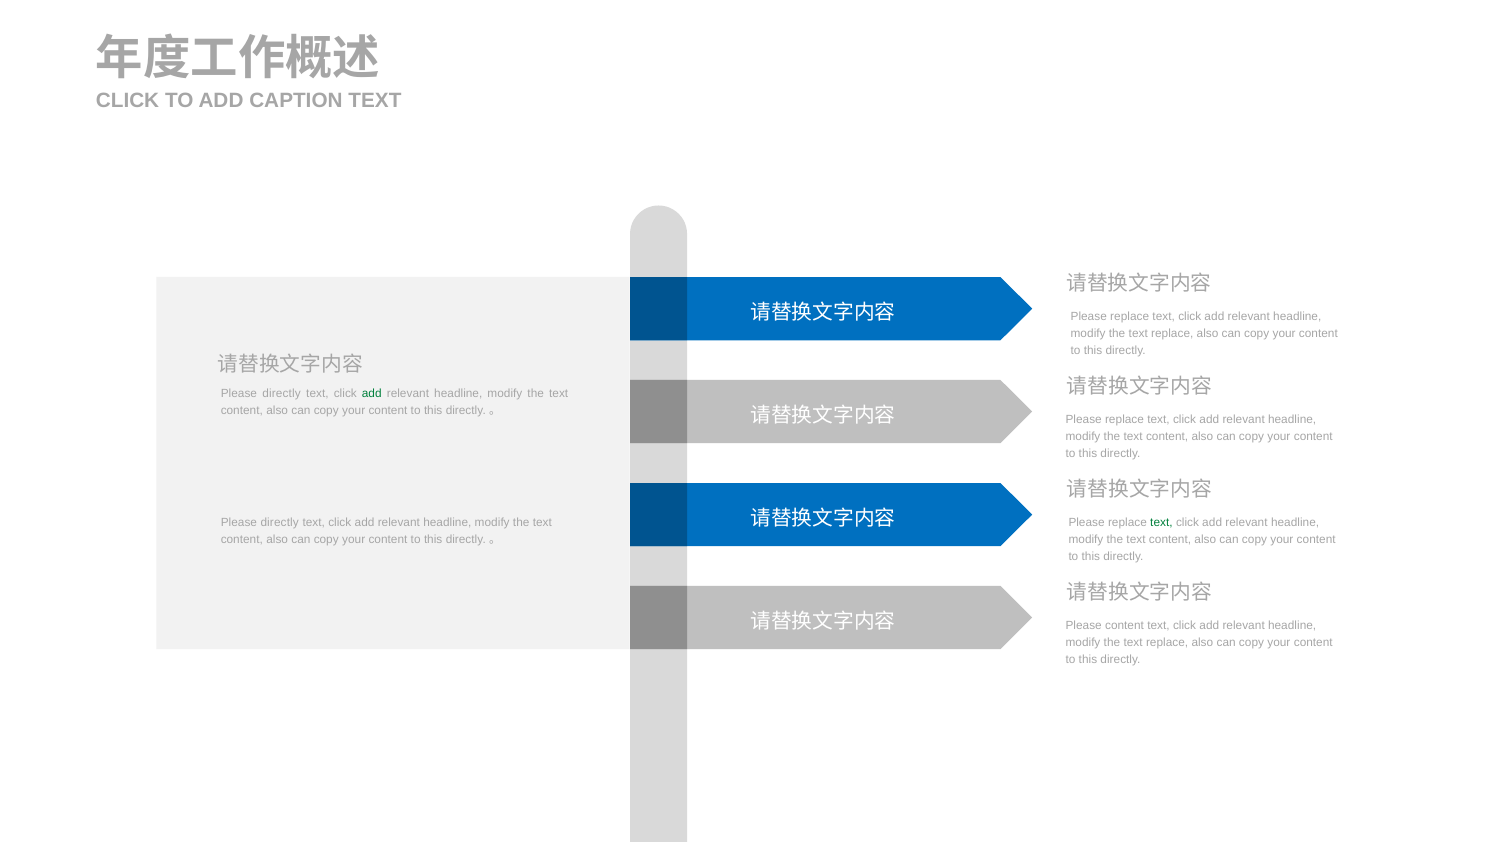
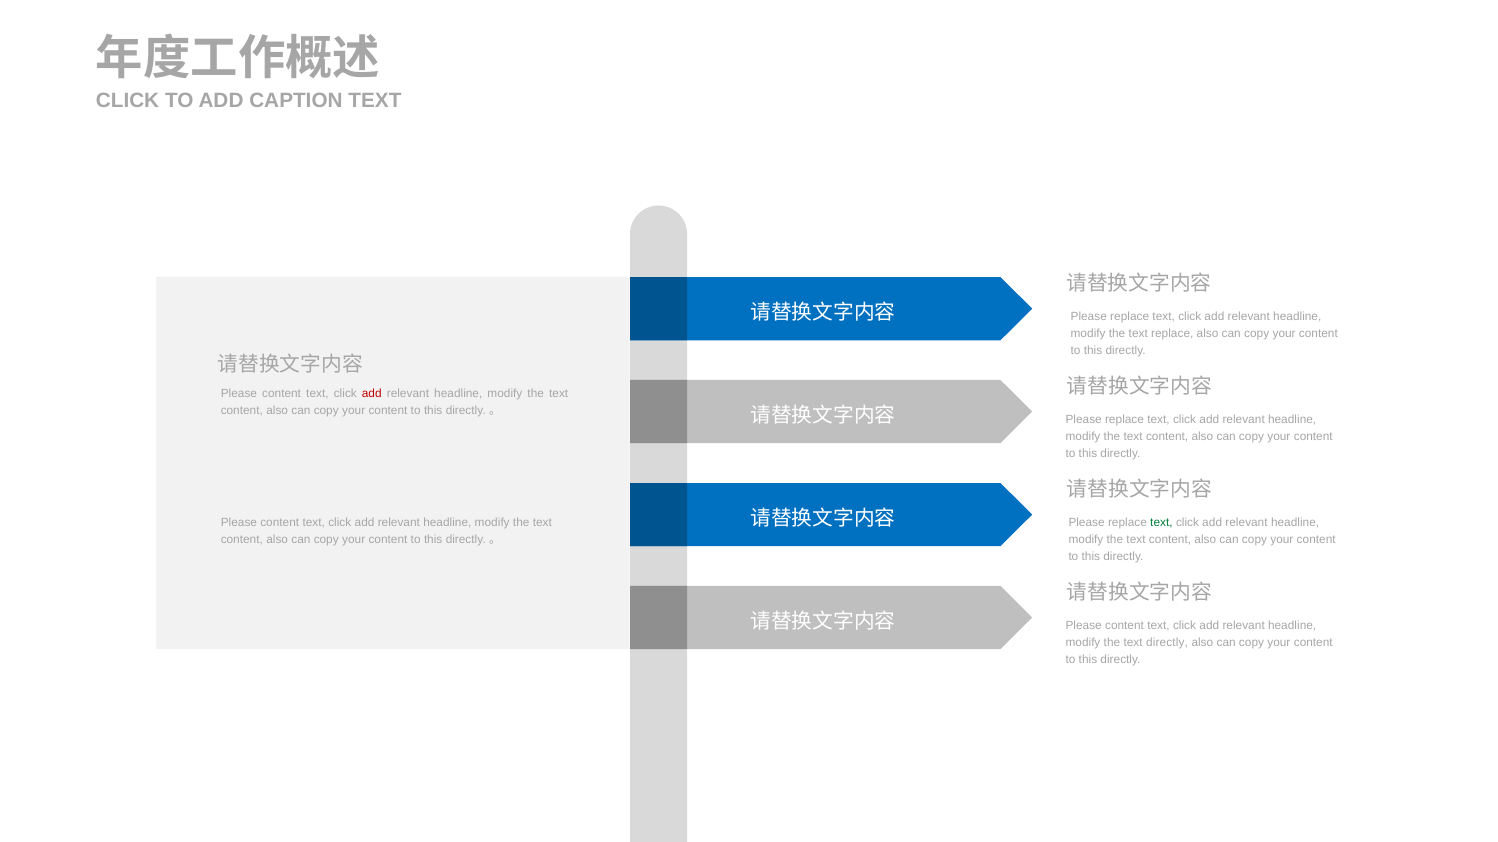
directly at (282, 394): directly -> content
add at (372, 394) colour: green -> red
directly at (280, 523): directly -> content
replace at (1167, 643): replace -> directly
